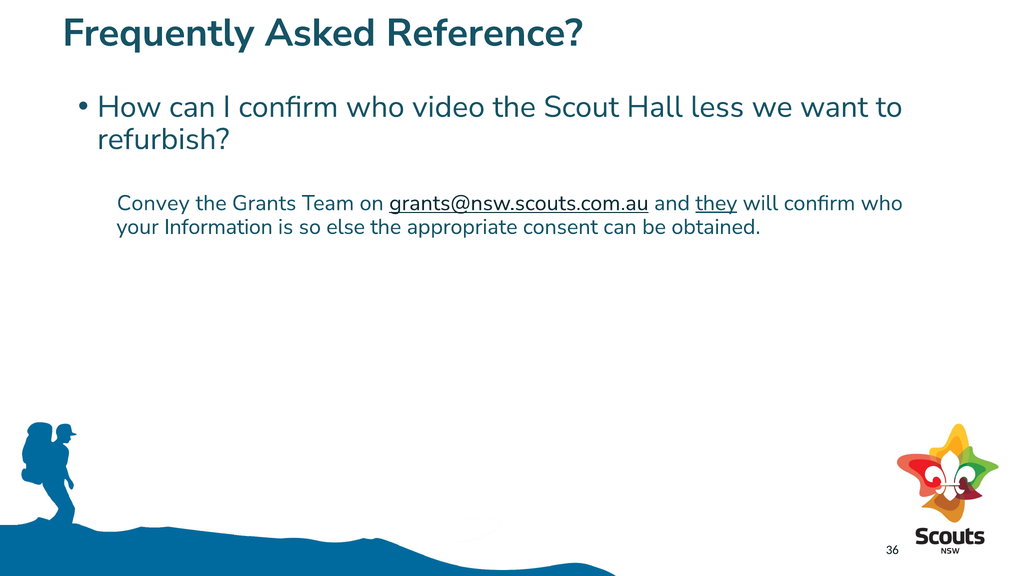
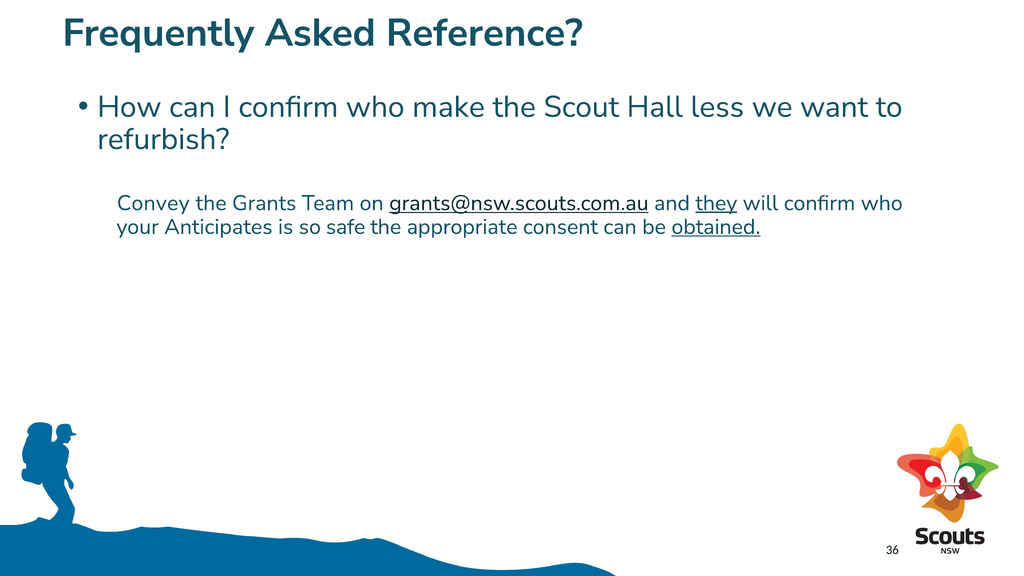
video: video -> make
Information: Information -> Anticipates
else: else -> safe
obtained underline: none -> present
